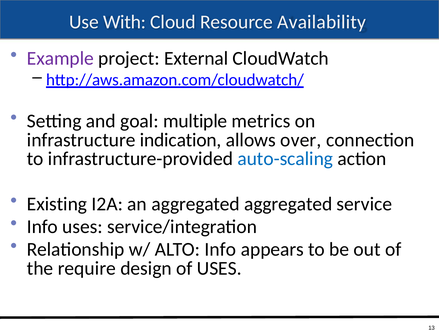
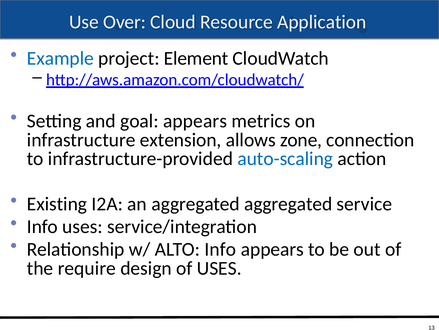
With: With -> Over
Availability: Availability -> Application
Example colour: purple -> blue
External: External -> Element
goal multiple: multiple -> appears
indication: indication -> extension
over: over -> zone
